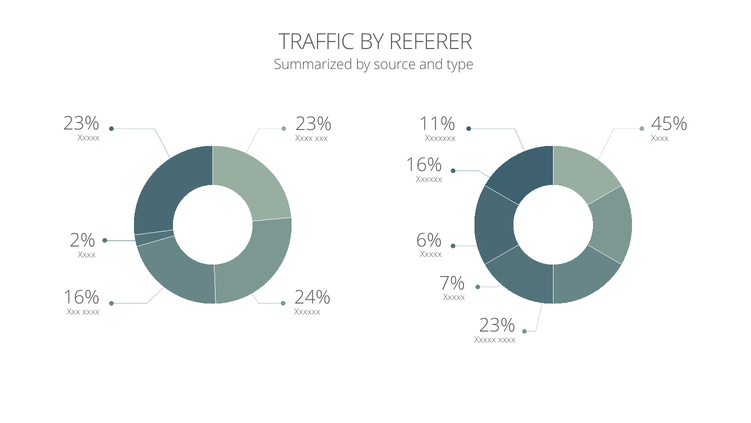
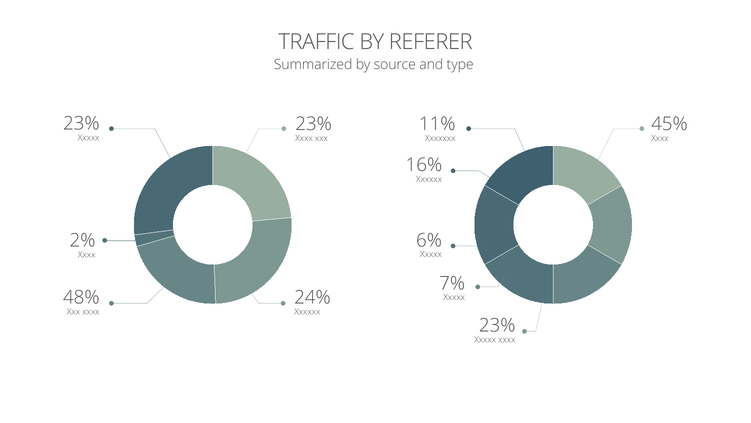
16% at (81, 297): 16% -> 48%
